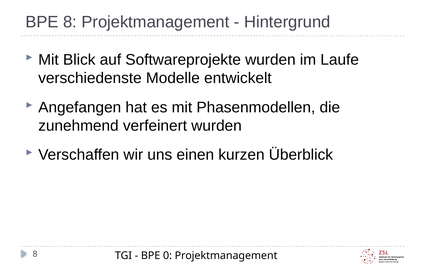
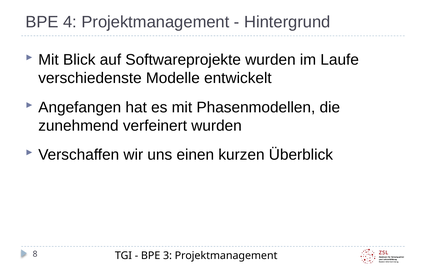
BPE 8: 8 -> 4
0: 0 -> 3
